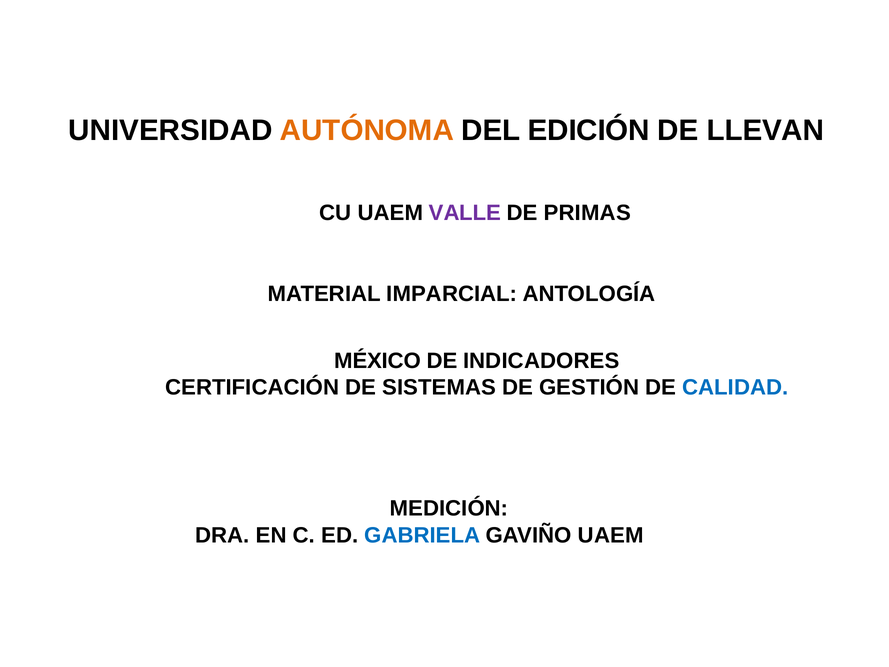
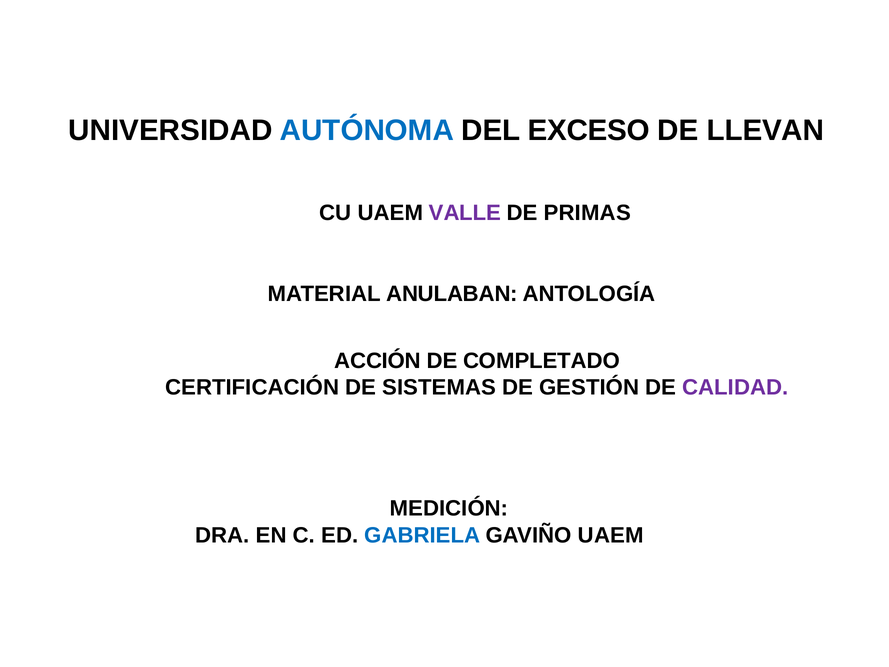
AUTÓNOMA colour: orange -> blue
EDICIÓN: EDICIÓN -> EXCESO
IMPARCIAL: IMPARCIAL -> ANULABAN
MÉXICO: MÉXICO -> ACCIÓN
INDICADORES: INDICADORES -> COMPLETADO
CALIDAD colour: blue -> purple
